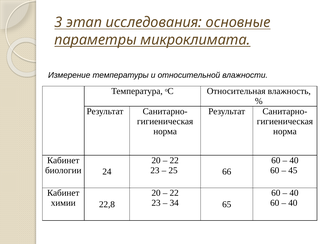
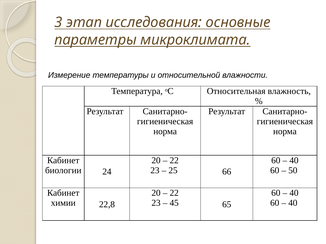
45: 45 -> 50
34: 34 -> 45
